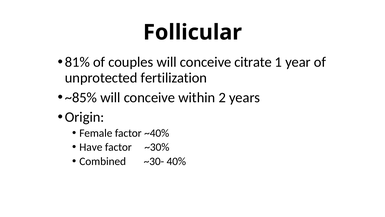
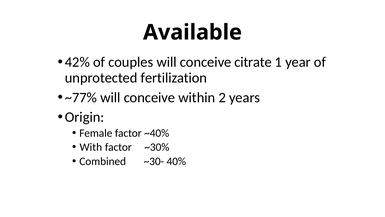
Follicular: Follicular -> Available
81%: 81% -> 42%
~85%: ~85% -> ~77%
Have: Have -> With
